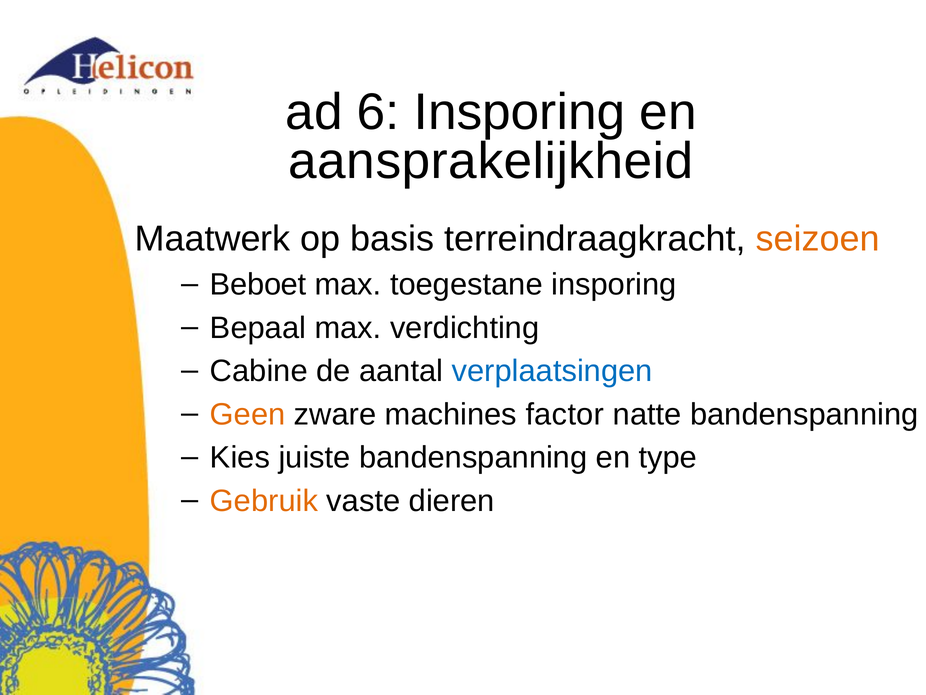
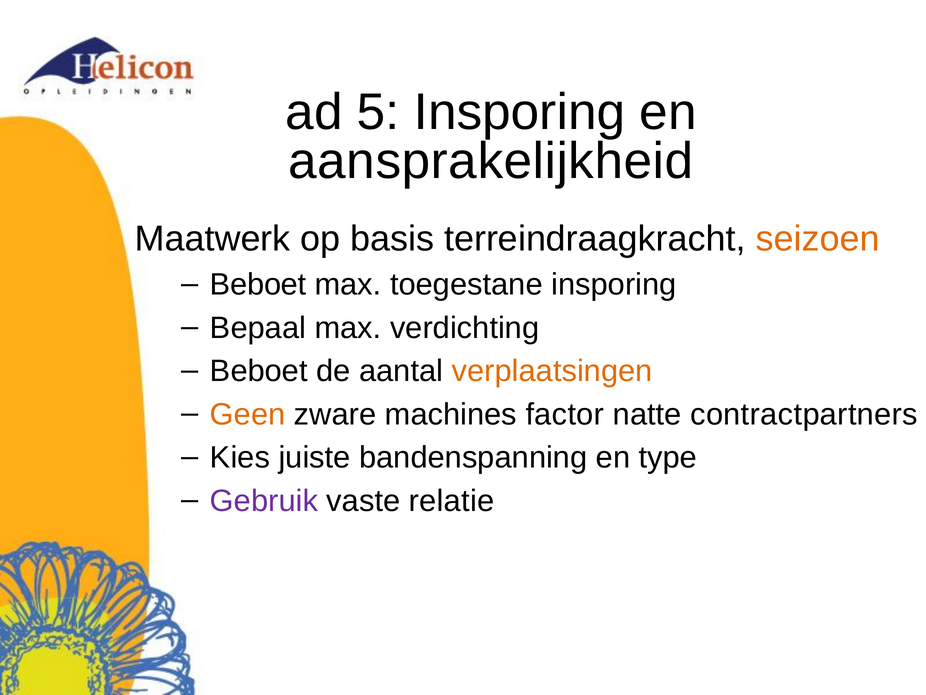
6: 6 -> 5
Cabine at (259, 371): Cabine -> Beboet
verplaatsingen colour: blue -> orange
natte bandenspanning: bandenspanning -> contractpartners
Gebruik colour: orange -> purple
dieren: dieren -> relatie
